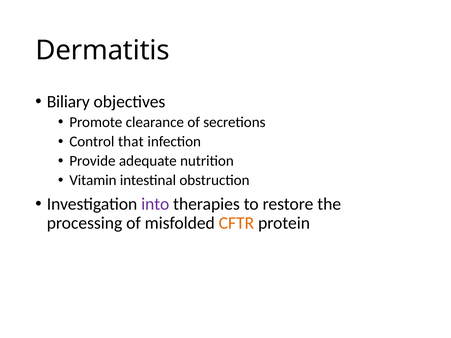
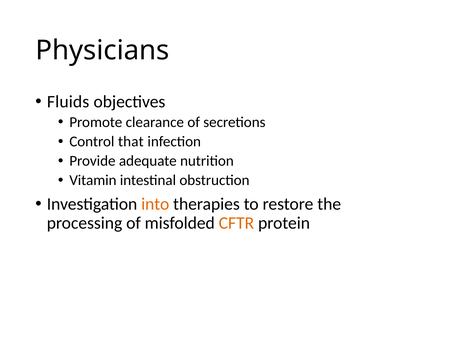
Dermatitis: Dermatitis -> Physicians
Biliary: Biliary -> Fluids
into colour: purple -> orange
